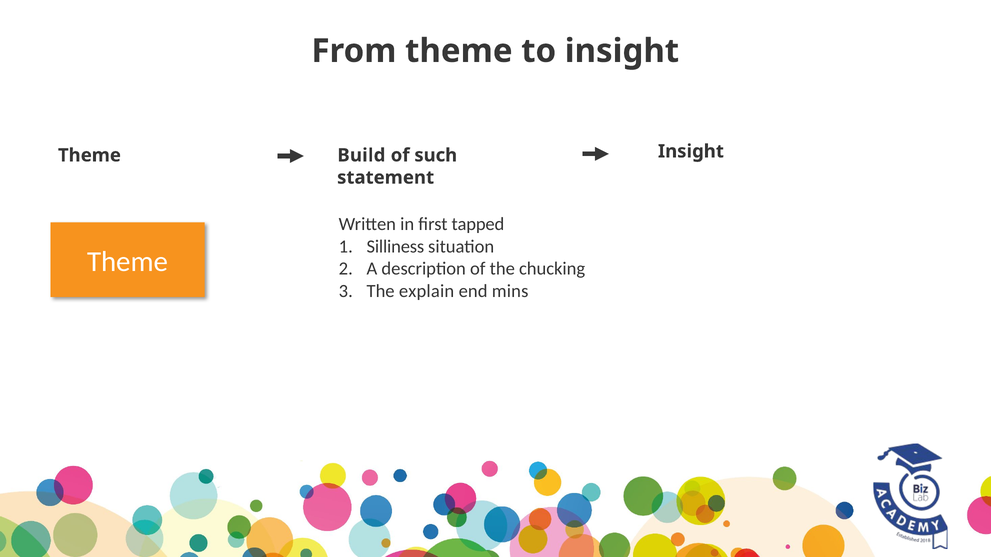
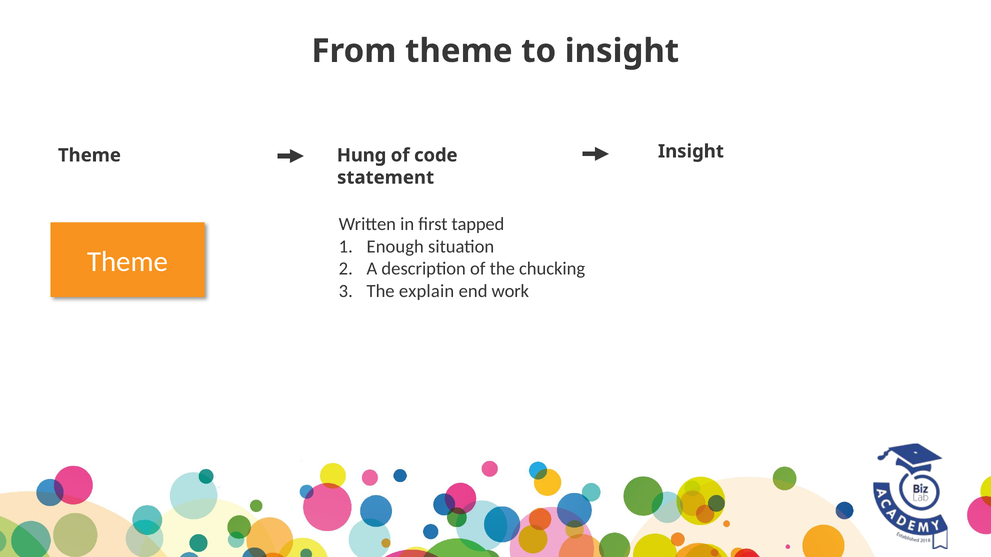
Build: Build -> Hung
such: such -> code
Silliness: Silliness -> Enough
mins: mins -> work
